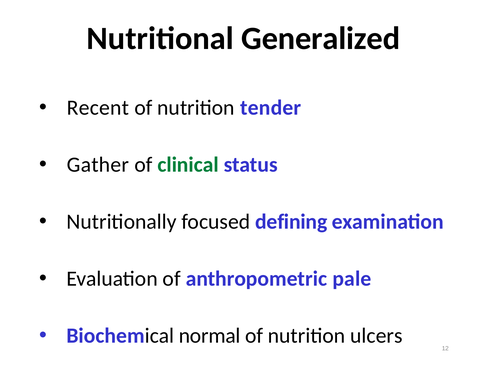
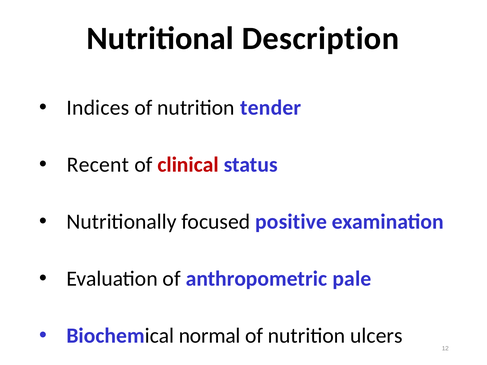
Generalized: Generalized -> Description
Recent: Recent -> Indices
Gather: Gather -> Recent
clinical colour: green -> red
defining: defining -> positive
